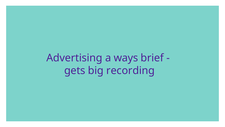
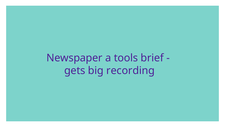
Advertising: Advertising -> Newspaper
ways: ways -> tools
